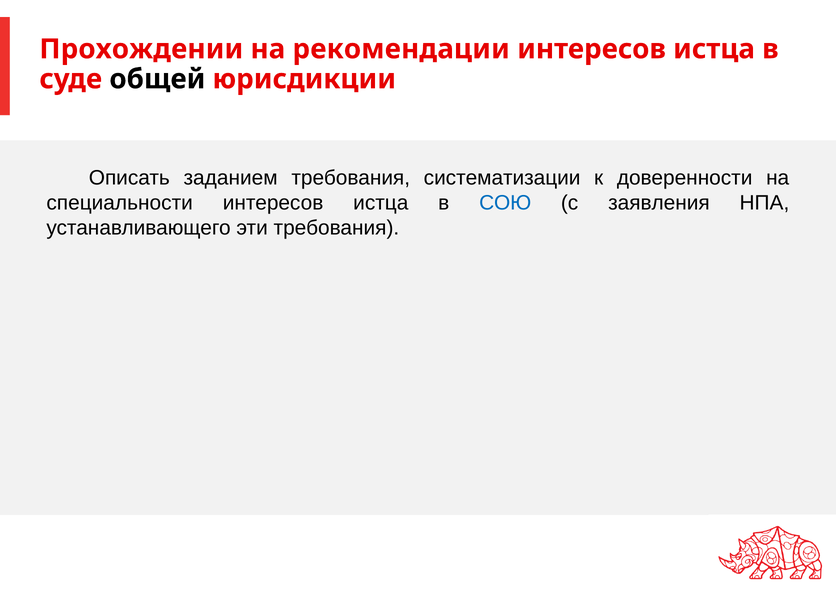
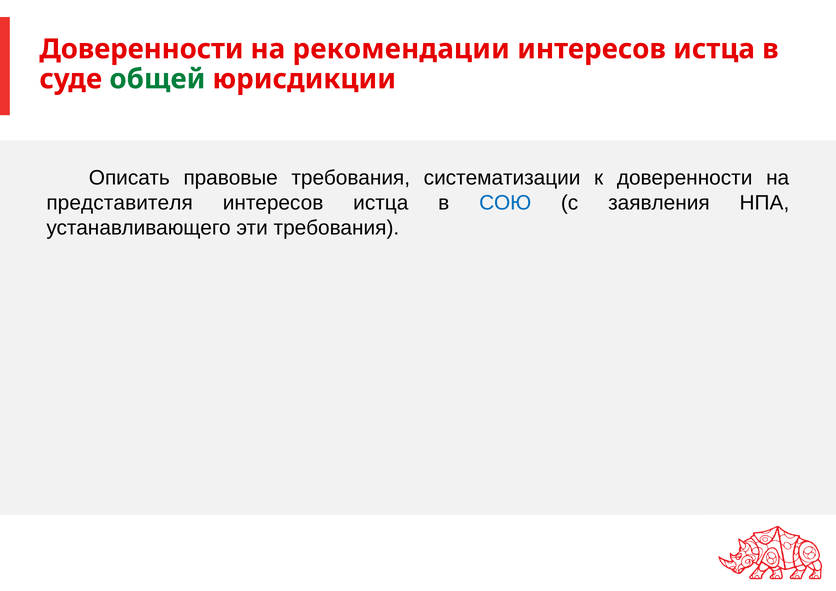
Прохождении at (141, 49): Прохождении -> Доверенности
общей colour: black -> green
заданием: заданием -> правовые
специальности: специальности -> представителя
